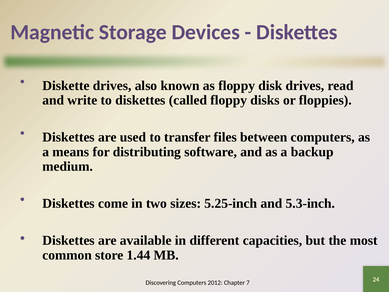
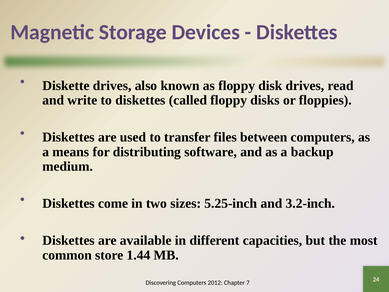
5.3-inch: 5.3-inch -> 3.2-inch
